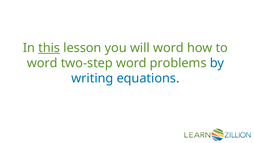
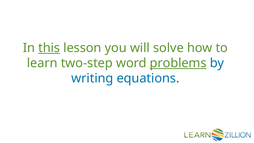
will word: word -> solve
word at (42, 63): word -> learn
problems underline: none -> present
